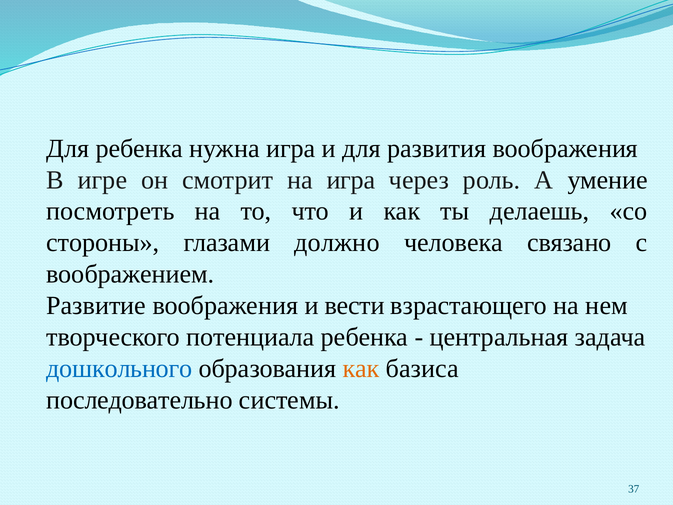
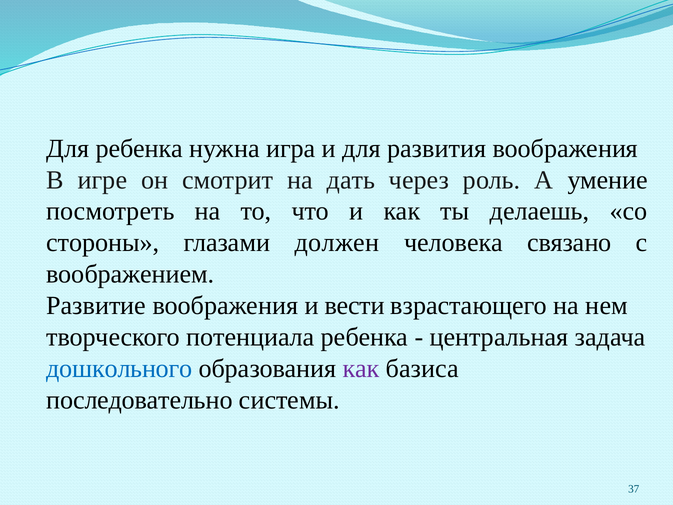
на игра: игра -> дать
должно: должно -> должен
как at (361, 368) colour: orange -> purple
